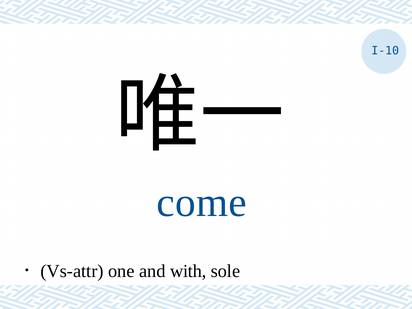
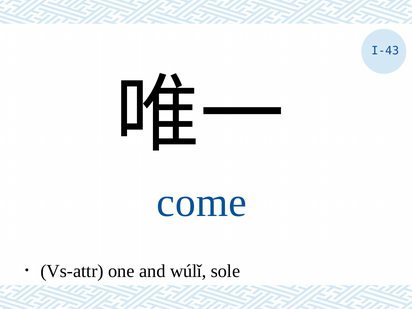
I-10: I-10 -> I-43
with: with -> wúlǐ
